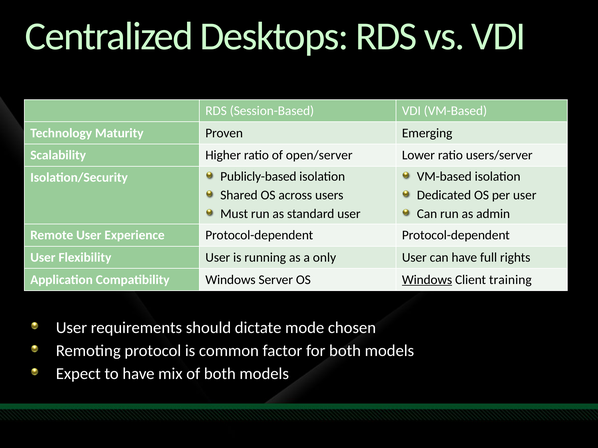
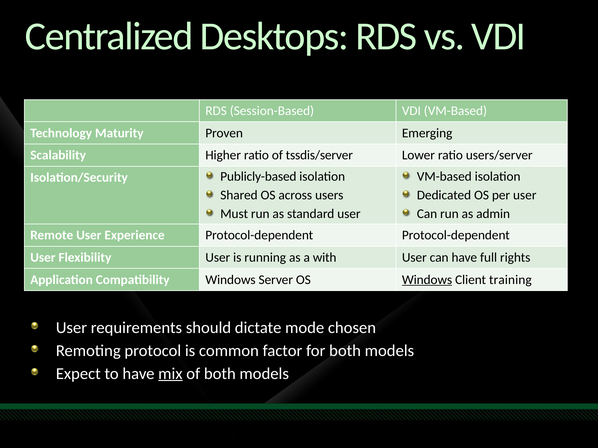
open/server: open/server -> tssdis/server
only: only -> with
mix underline: none -> present
